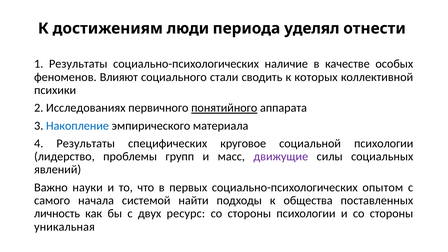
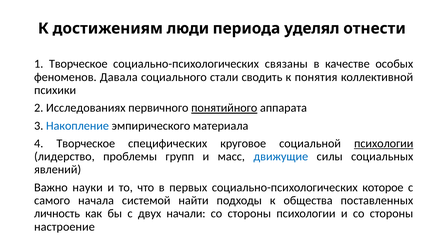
1 Результаты: Результаты -> Творческое
наличие: наличие -> связаны
Влияют: Влияют -> Давала
которых: которых -> понятия
4 Результаты: Результаты -> Творческое
психологии at (384, 143) underline: none -> present
движущие colour: purple -> blue
опытом: опытом -> которое
ресурс: ресурс -> начали
уникальная: уникальная -> настроение
